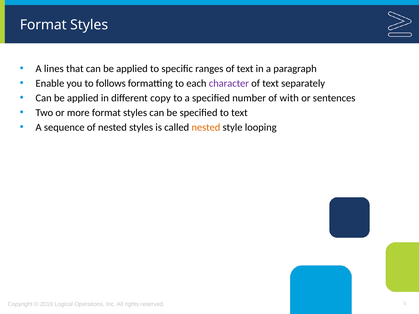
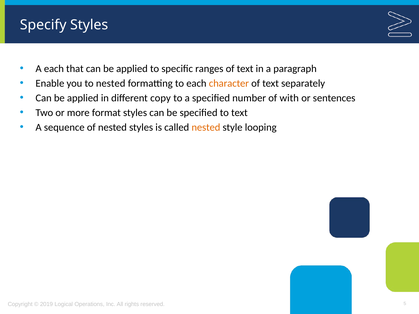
Format at (43, 25): Format -> Specify
A lines: lines -> each
to follows: follows -> nested
character colour: purple -> orange
